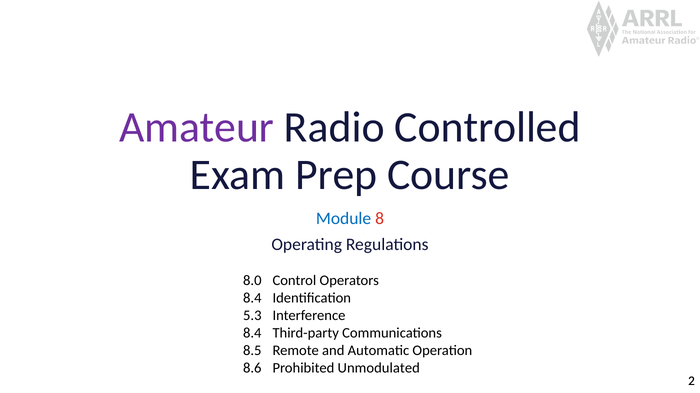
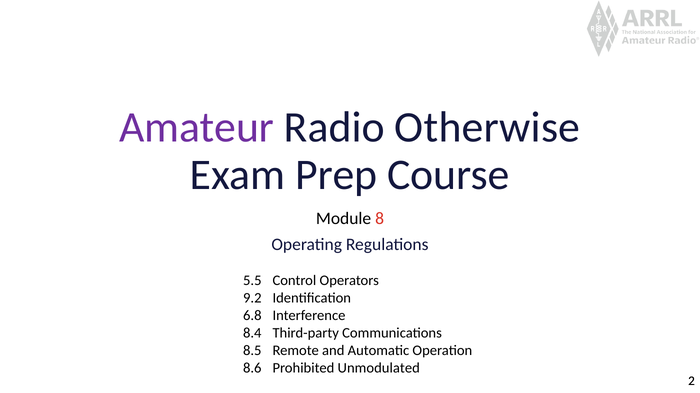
Controlled: Controlled -> Otherwise
Module colour: blue -> black
8.0: 8.0 -> 5.5
8.4 at (252, 298): 8.4 -> 9.2
5.3: 5.3 -> 6.8
